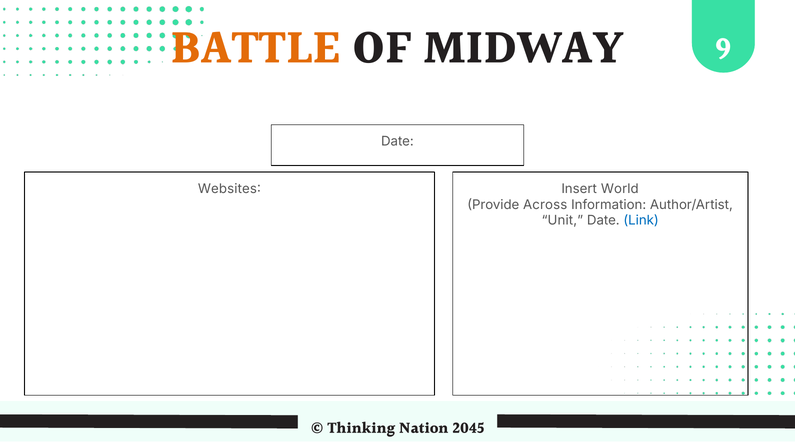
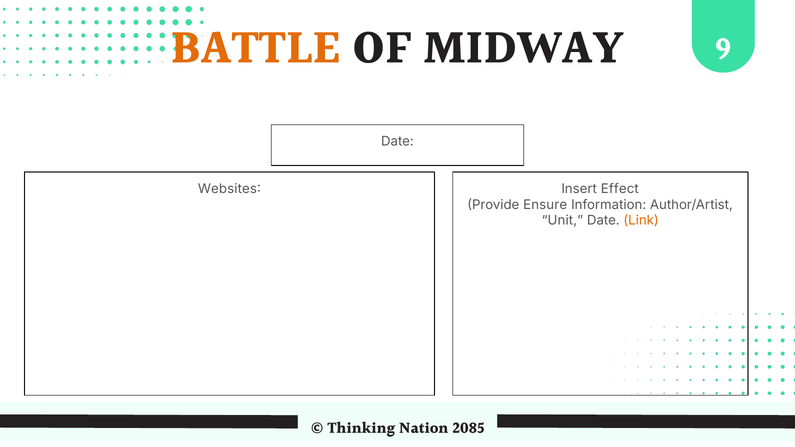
World: World -> Effect
Across: Across -> Ensure
Link colour: blue -> orange
2045: 2045 -> 2085
